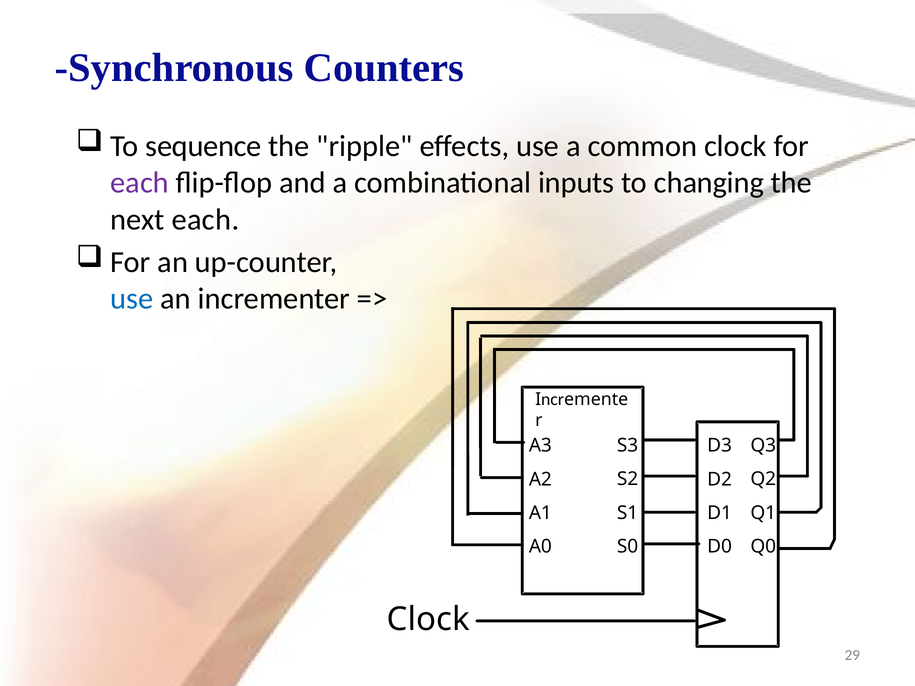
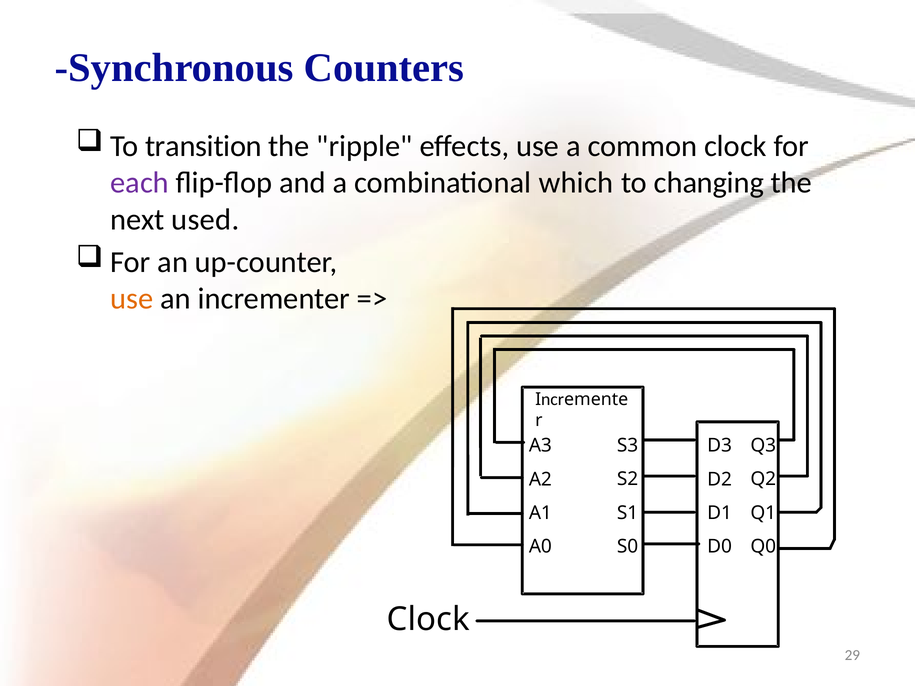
sequence: sequence -> transition
inputs: inputs -> which
next each: each -> used
use at (132, 299) colour: blue -> orange
